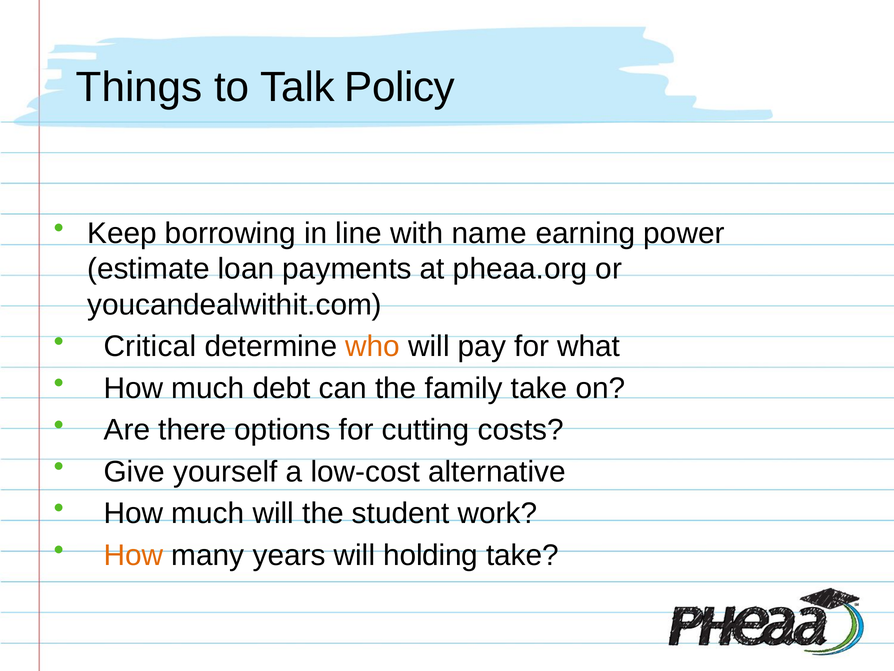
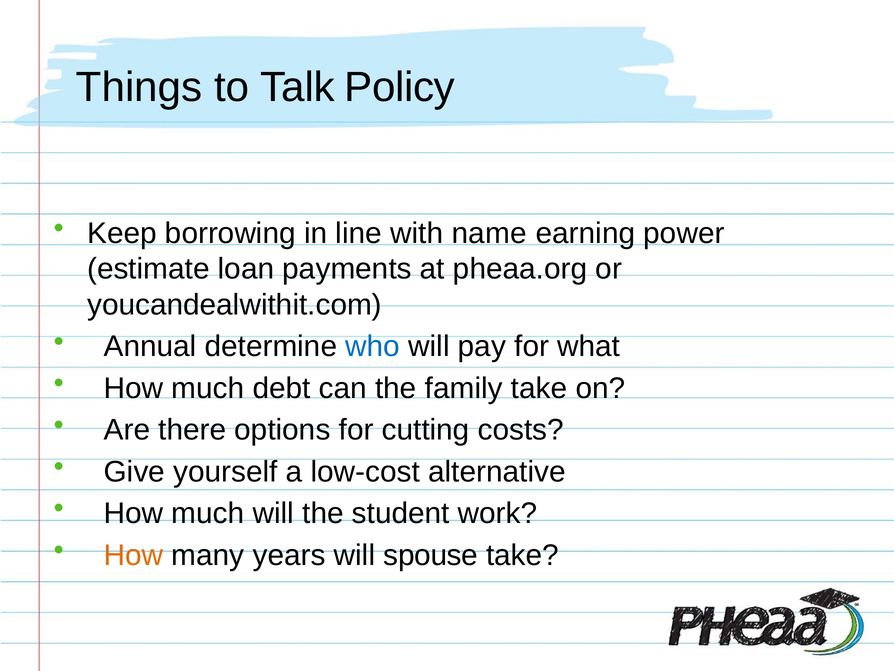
Critical: Critical -> Annual
who colour: orange -> blue
holding: holding -> spouse
